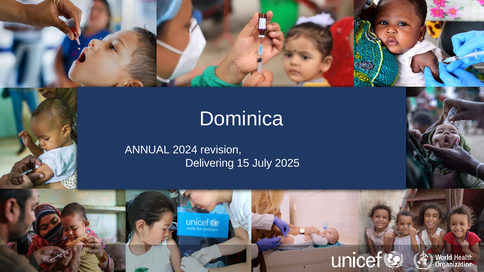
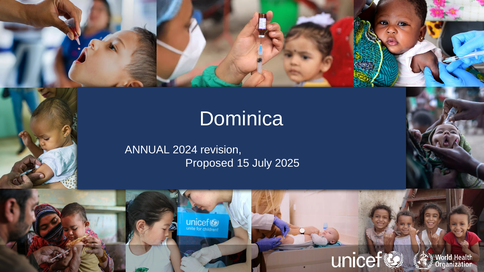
Delivering: Delivering -> Proposed
